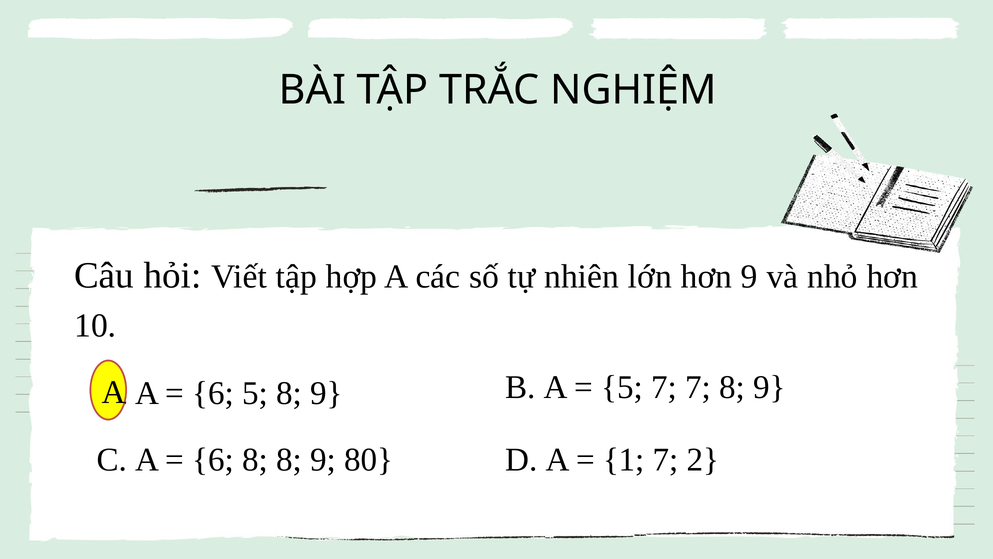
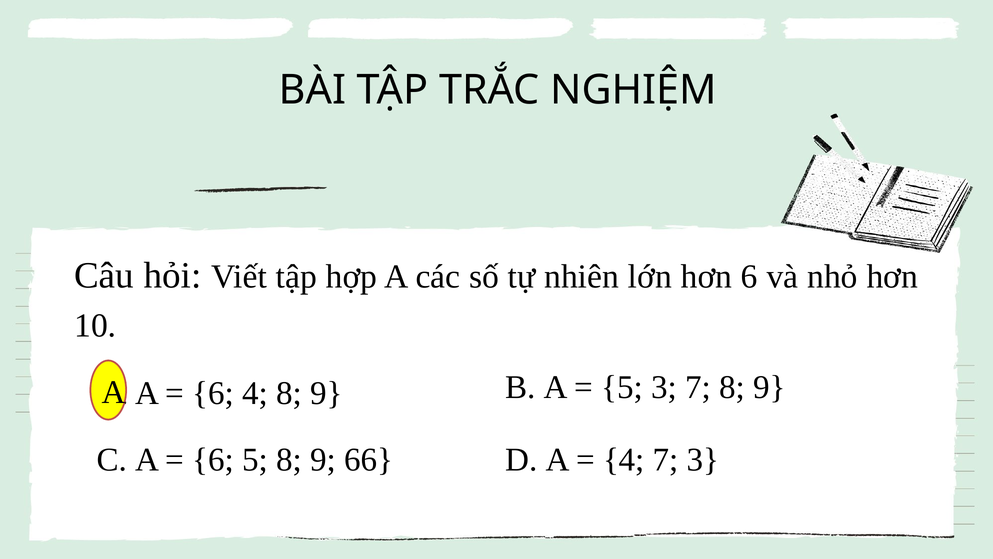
hơn 9: 9 -> 6
6 5: 5 -> 4
5 7: 7 -> 3
6 8: 8 -> 5
80: 80 -> 66
1 at (624, 460): 1 -> 4
7 2: 2 -> 3
